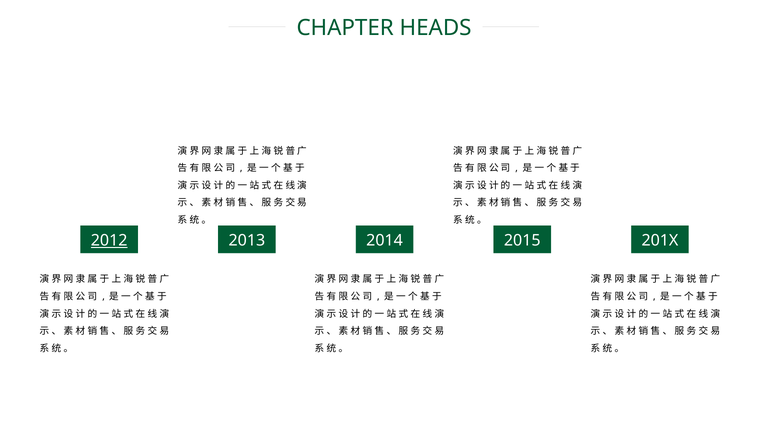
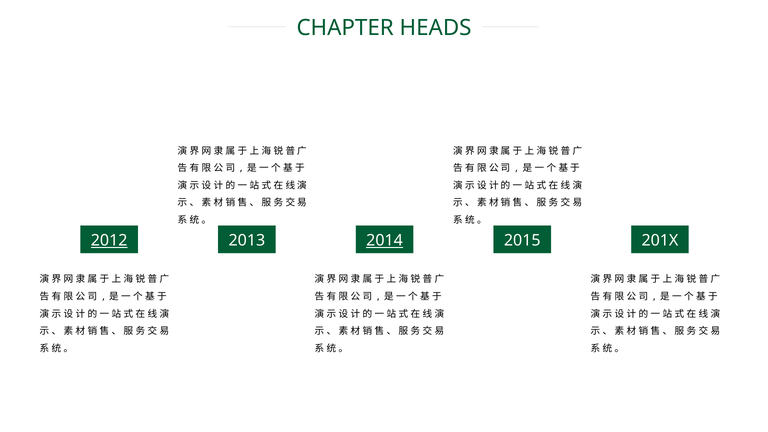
2014 underline: none -> present
